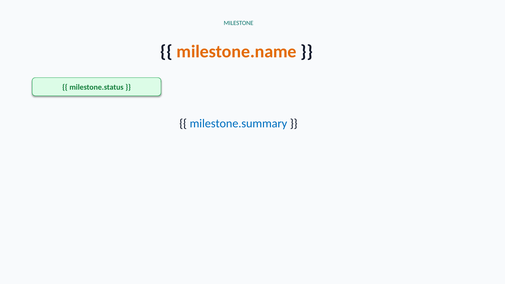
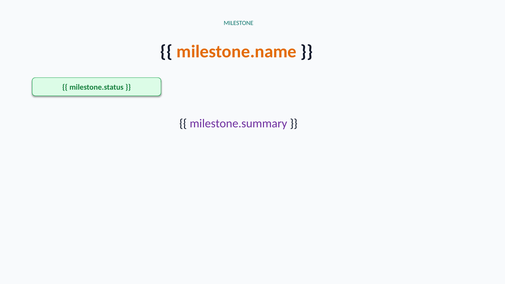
milestone.summary colour: blue -> purple
